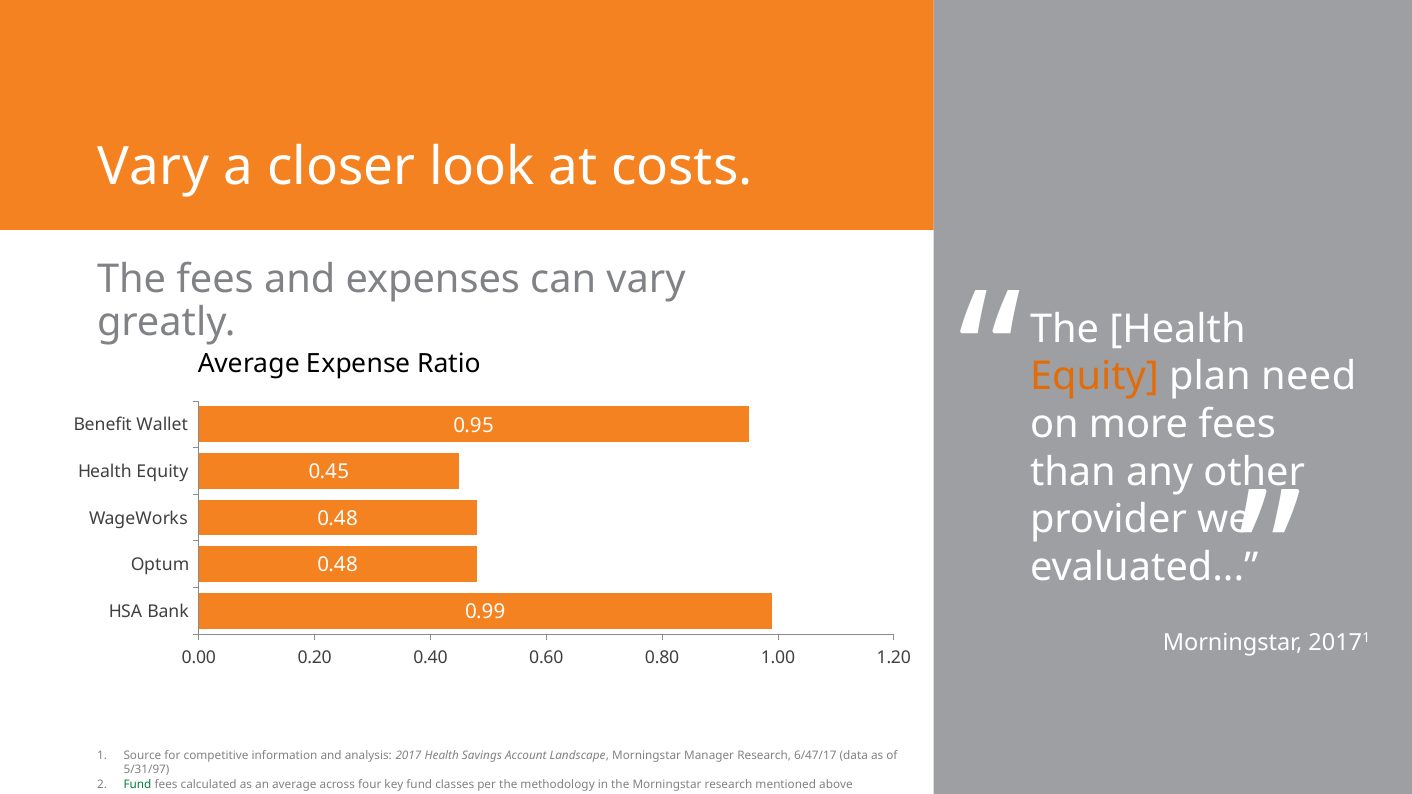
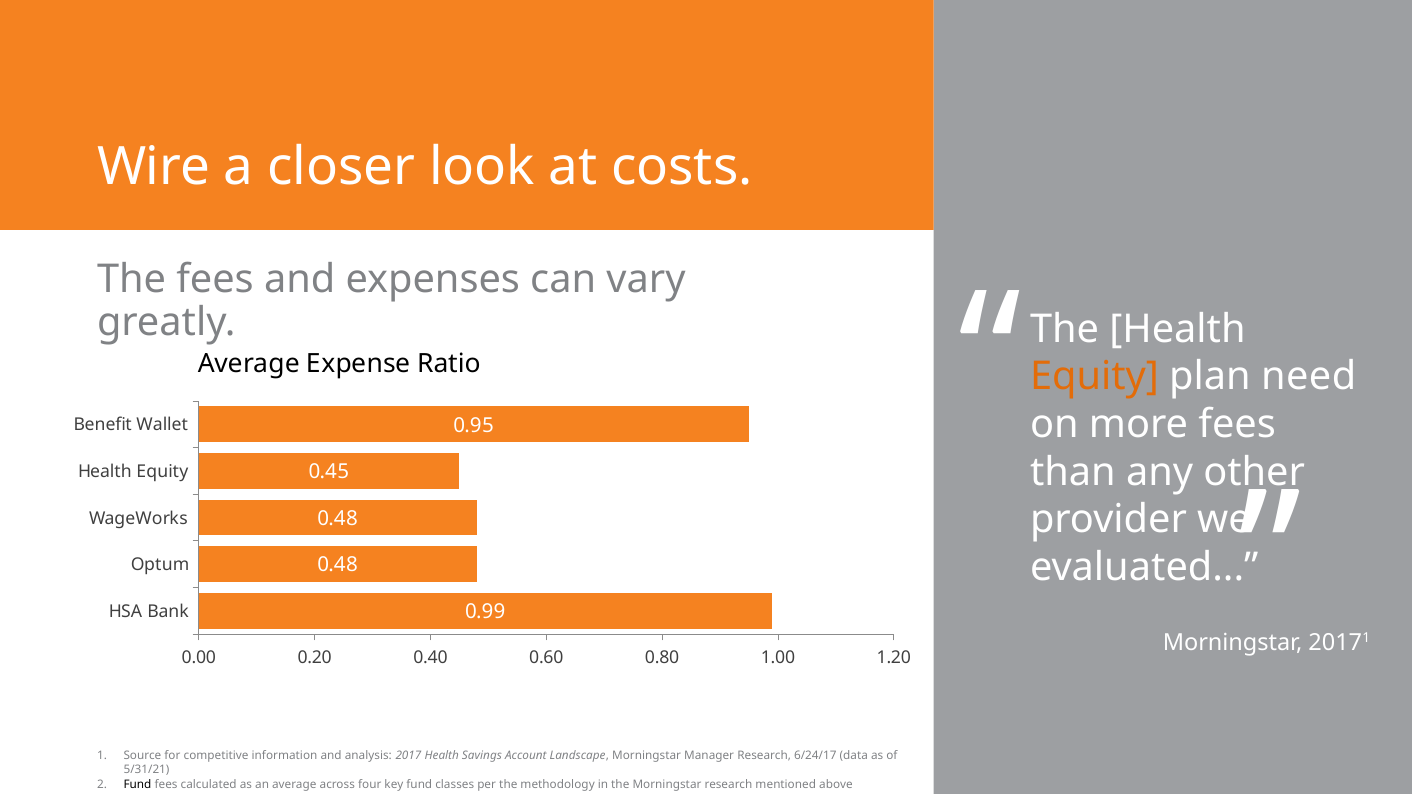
Vary at (153, 167): Vary -> Wire
6/47/17: 6/47/17 -> 6/24/17
5/31/97: 5/31/97 -> 5/31/21
Fund at (137, 784) colour: green -> black
